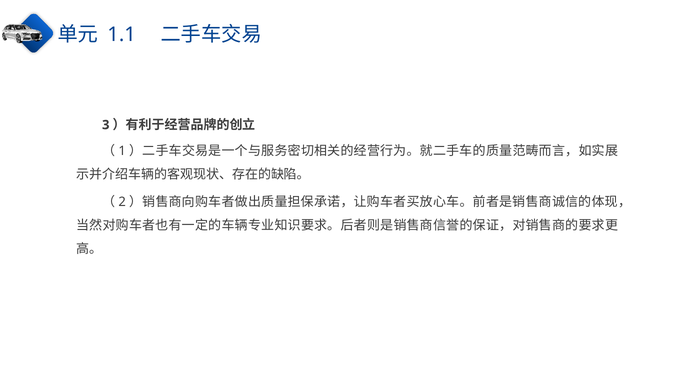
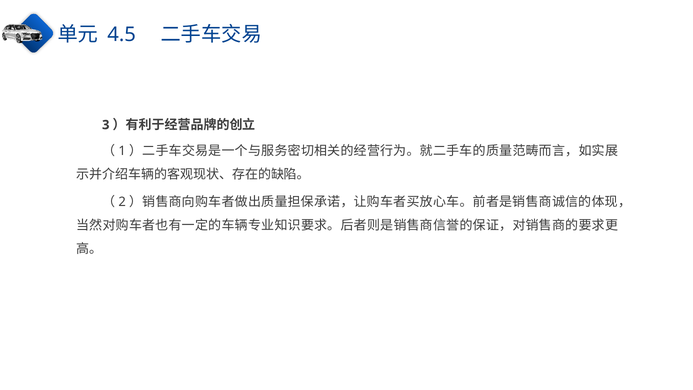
1.1: 1.1 -> 4.5
